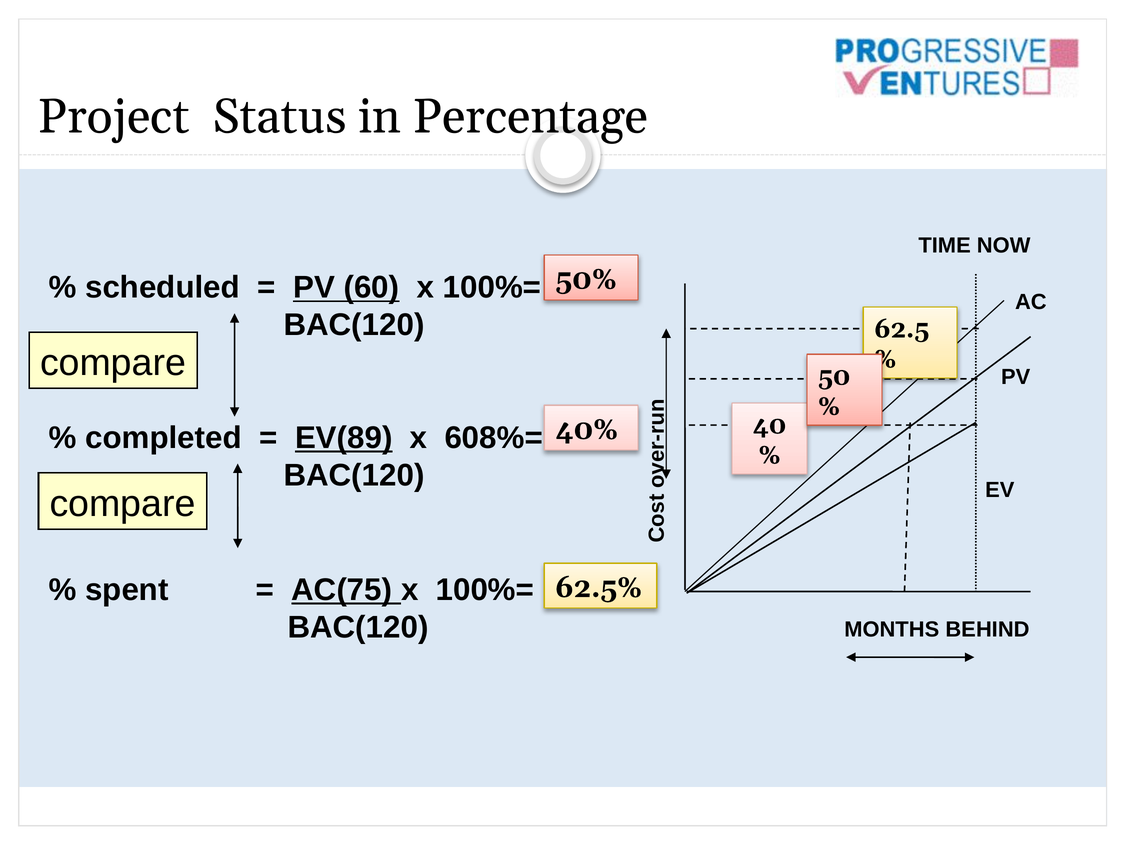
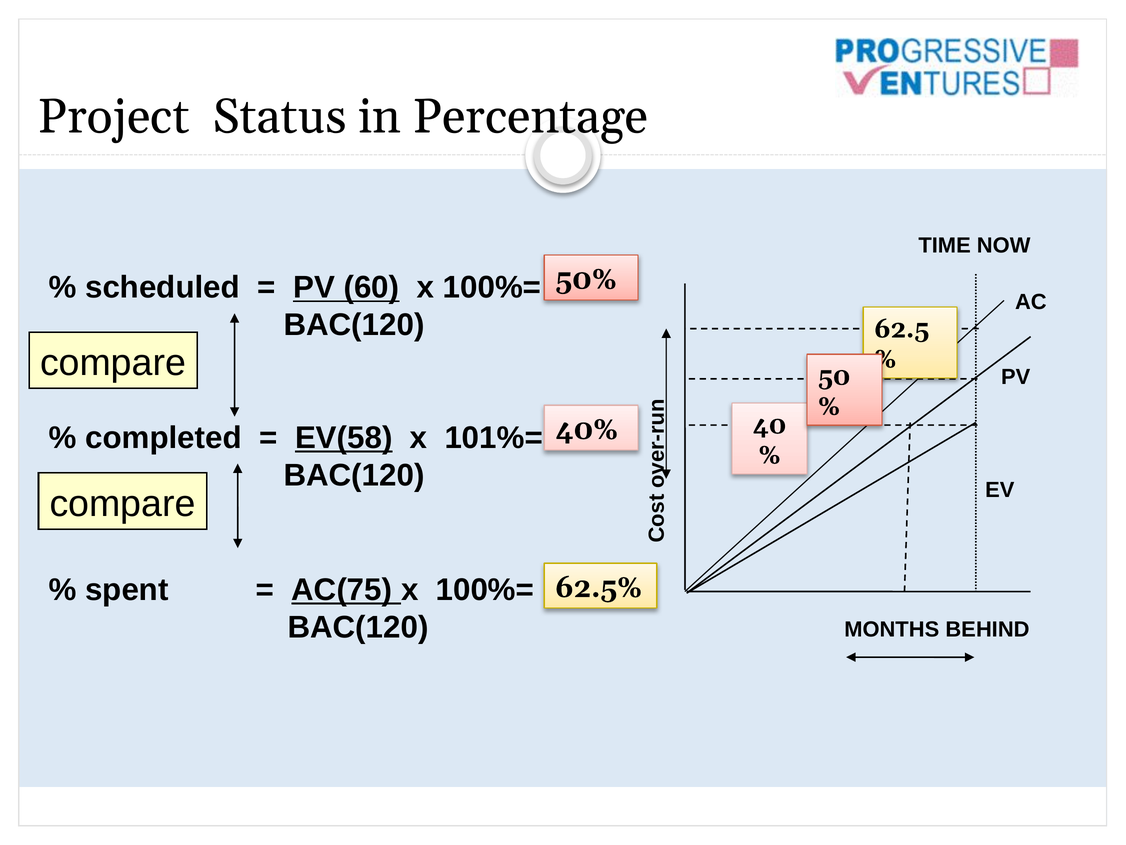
EV(89: EV(89 -> EV(58
608%=: 608%= -> 101%=
